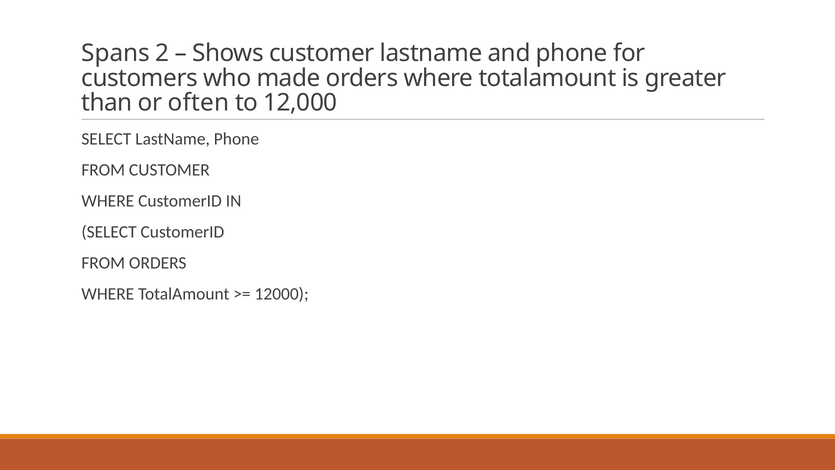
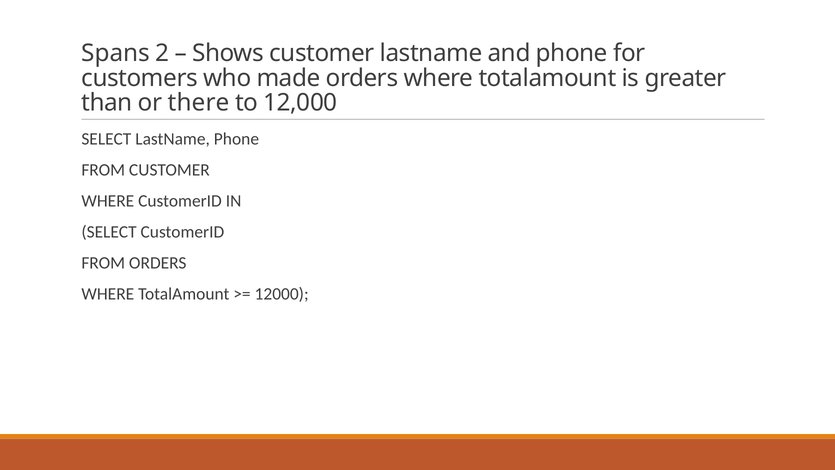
often: often -> there
